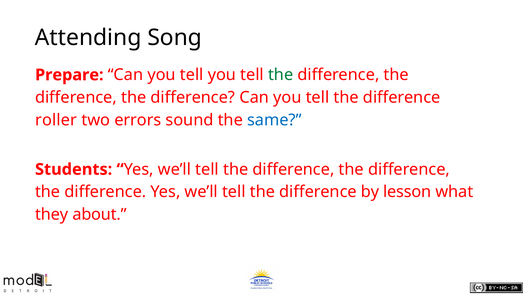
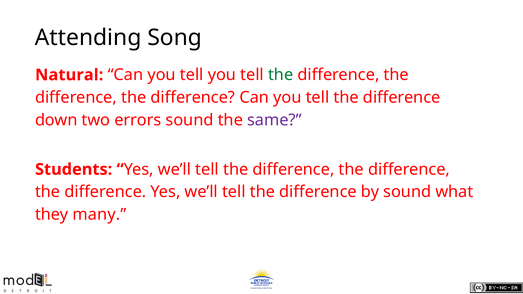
Prepare: Prepare -> Natural
roller: roller -> down
same colour: blue -> purple
by lesson: lesson -> sound
about: about -> many
